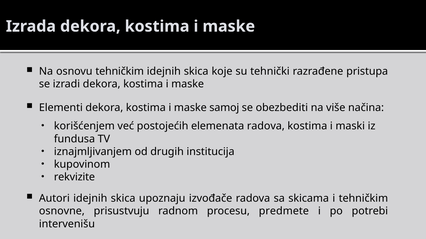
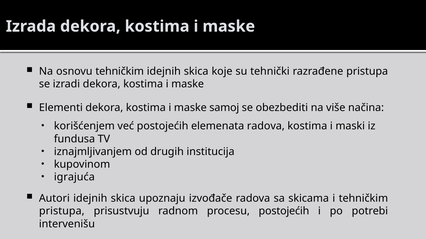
rekvizite: rekvizite -> igrajuća
osnovne at (62, 212): osnovne -> pristupa
procesu predmete: predmete -> postojećih
